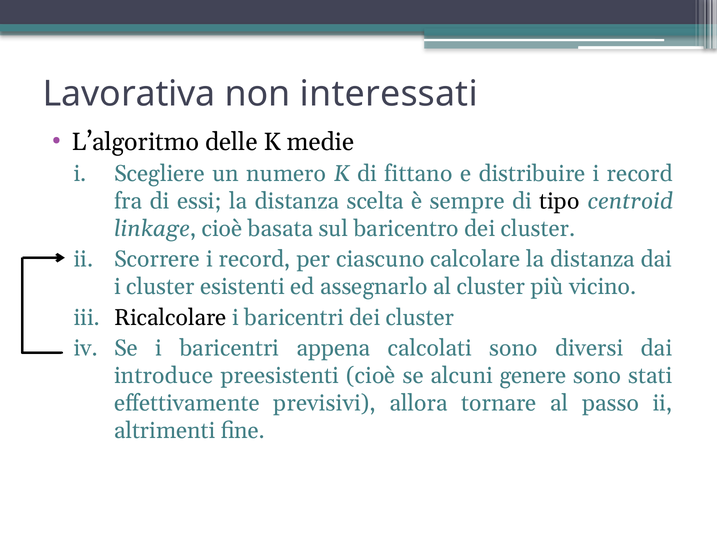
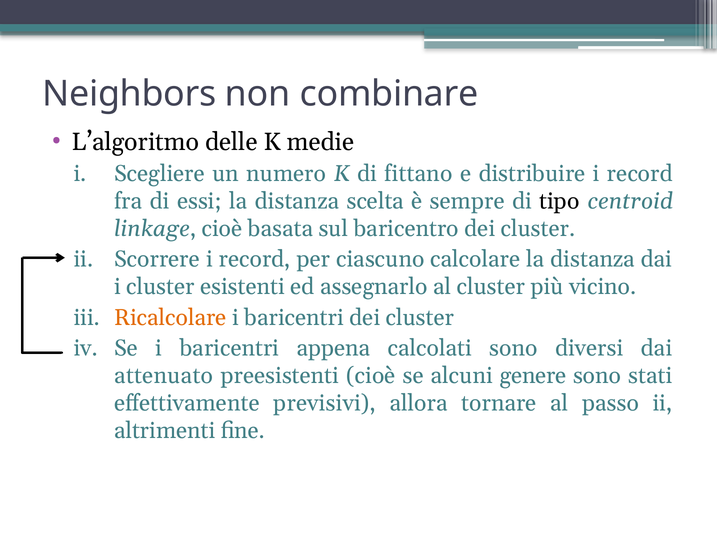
Lavorativa: Lavorativa -> Neighbors
interessati: interessati -> combinare
Ricalcolare colour: black -> orange
introduce: introduce -> attenuato
